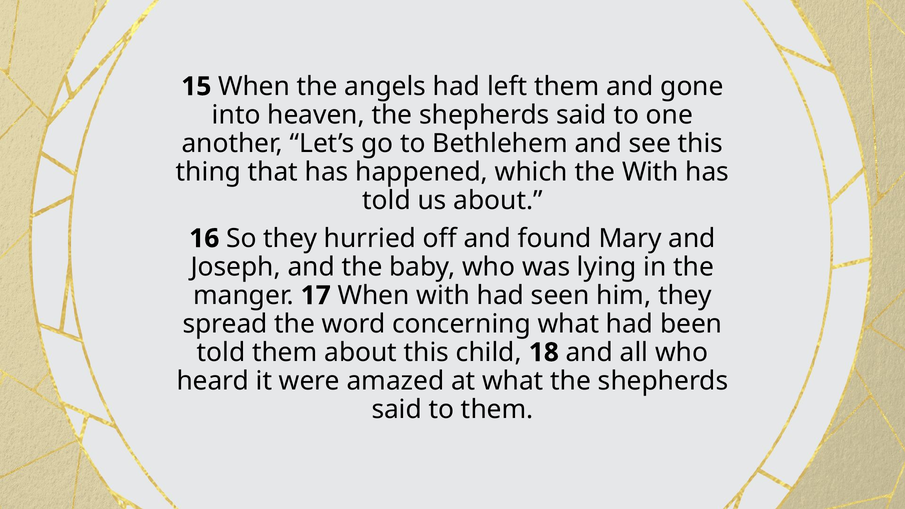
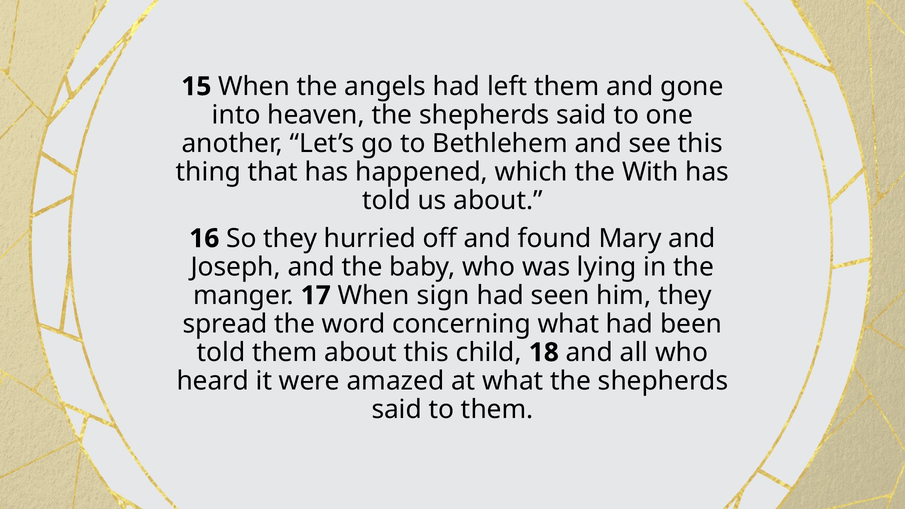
When with: with -> sign
